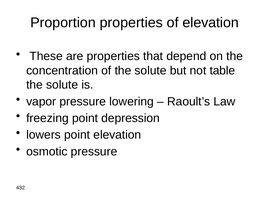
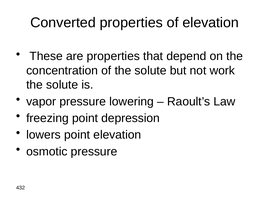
Proportion: Proportion -> Converted
table: table -> work
